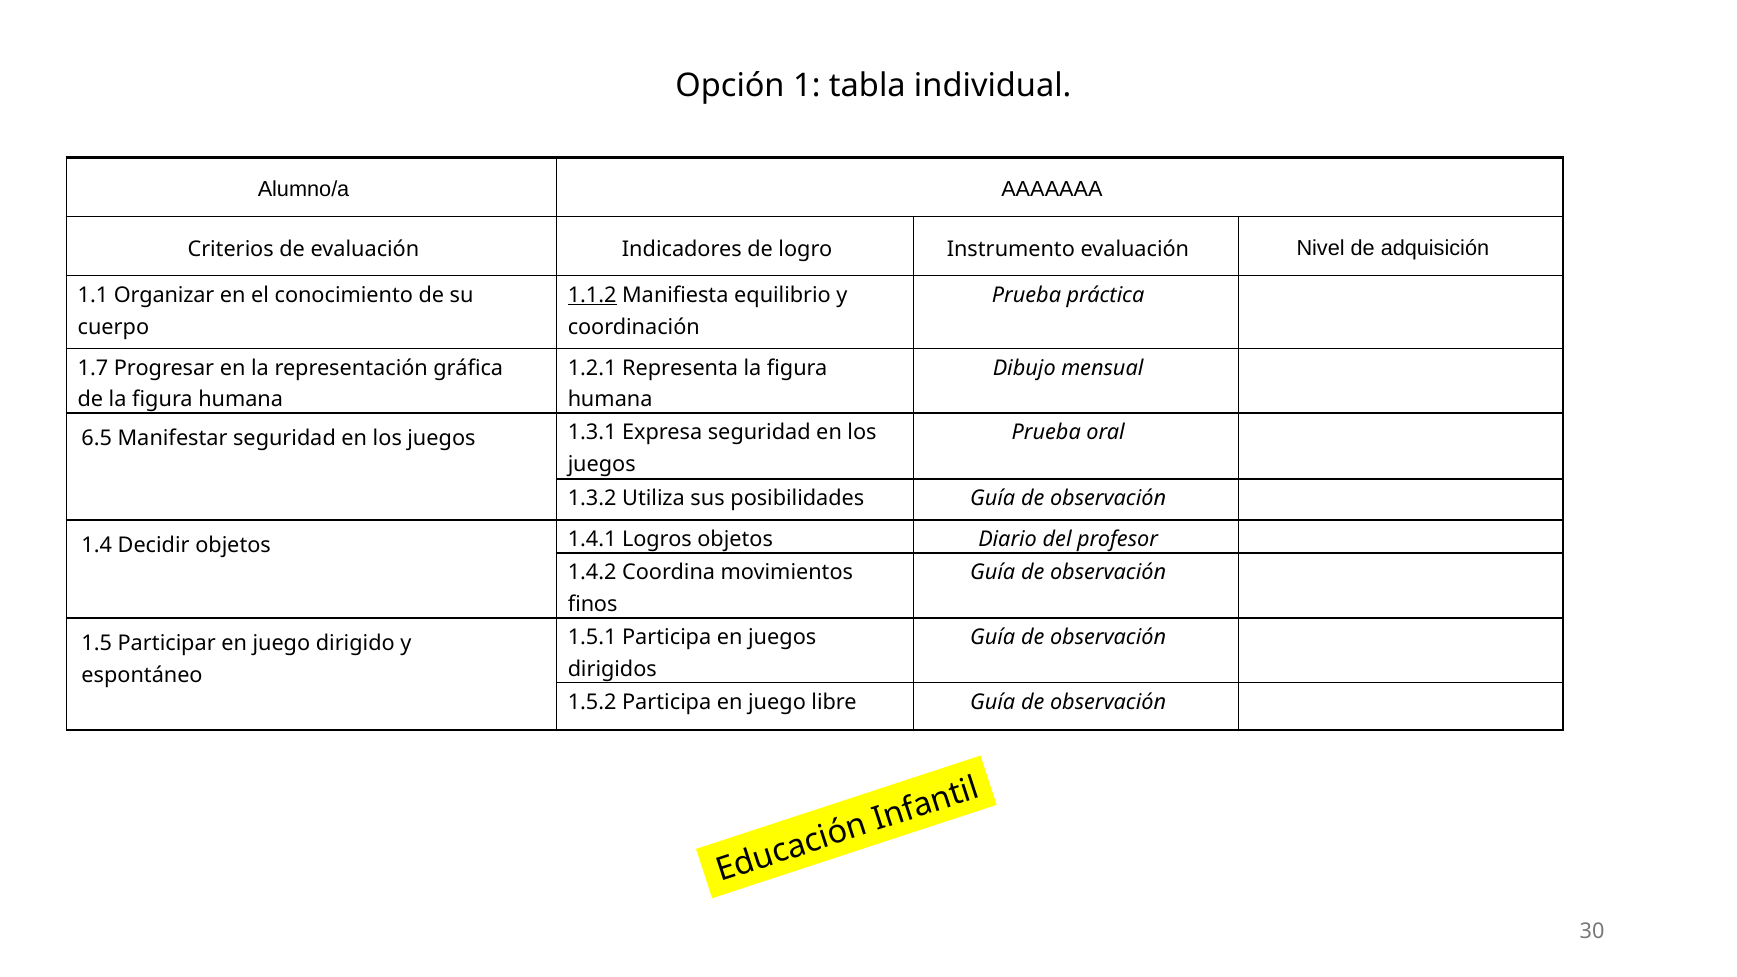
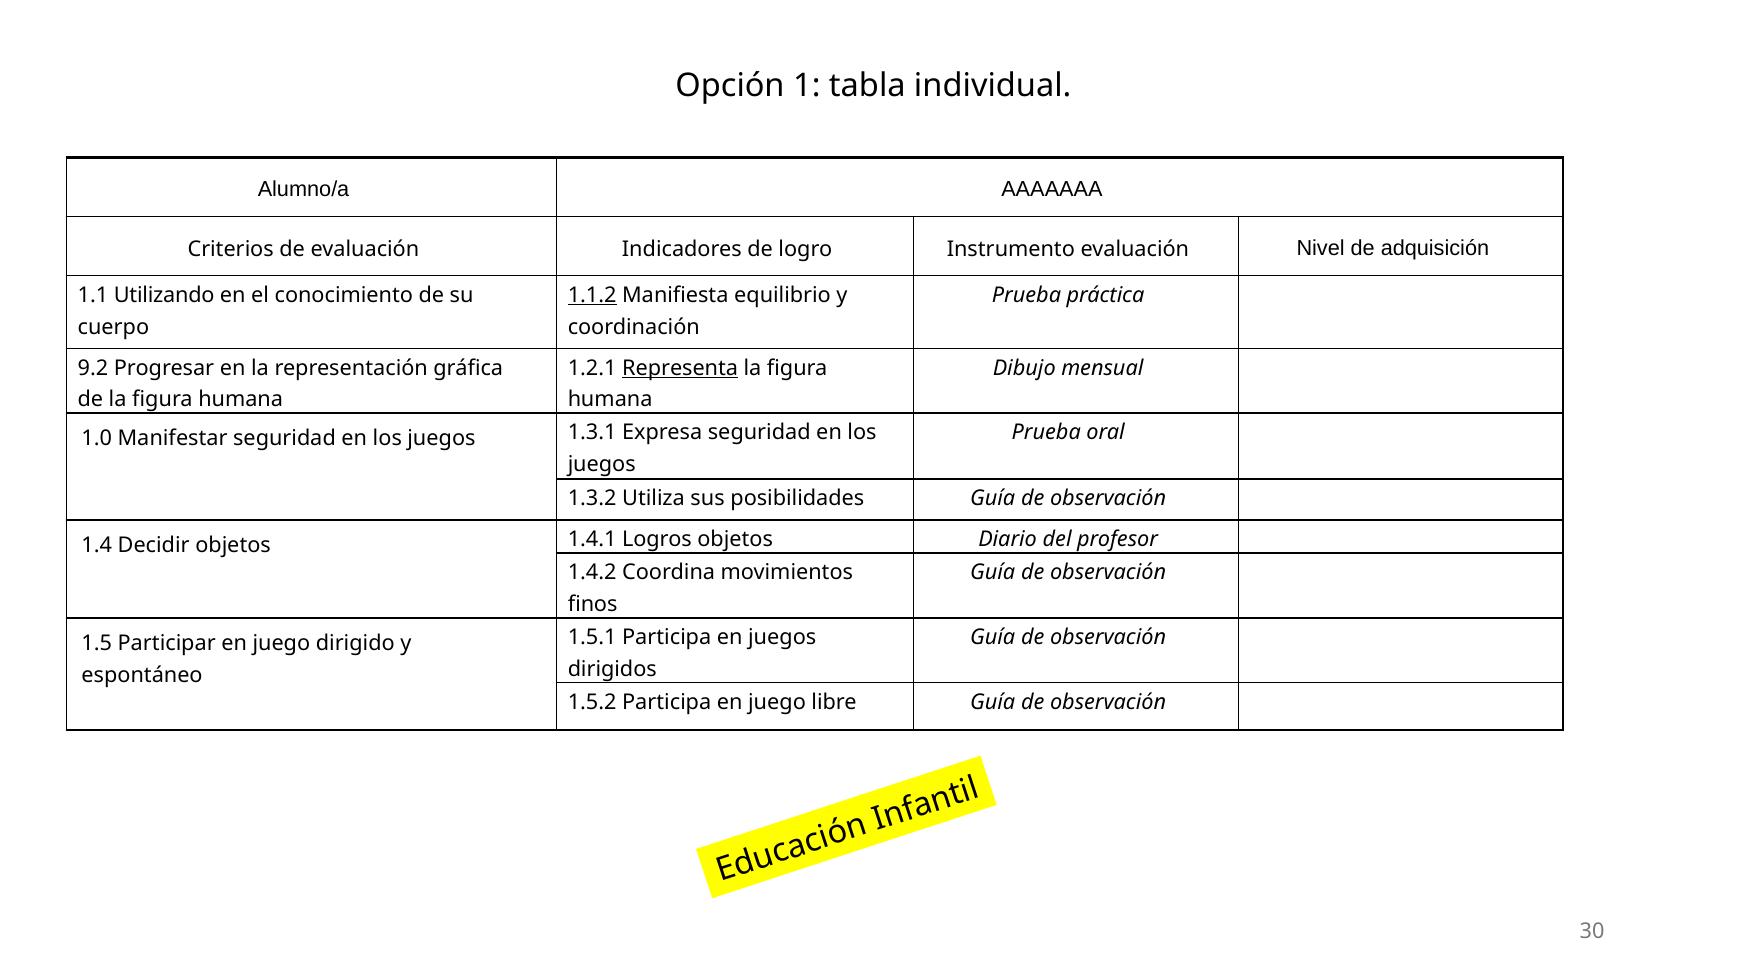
Organizar: Organizar -> Utilizando
1.7: 1.7 -> 9.2
Representa underline: none -> present
6.5: 6.5 -> 1.0
